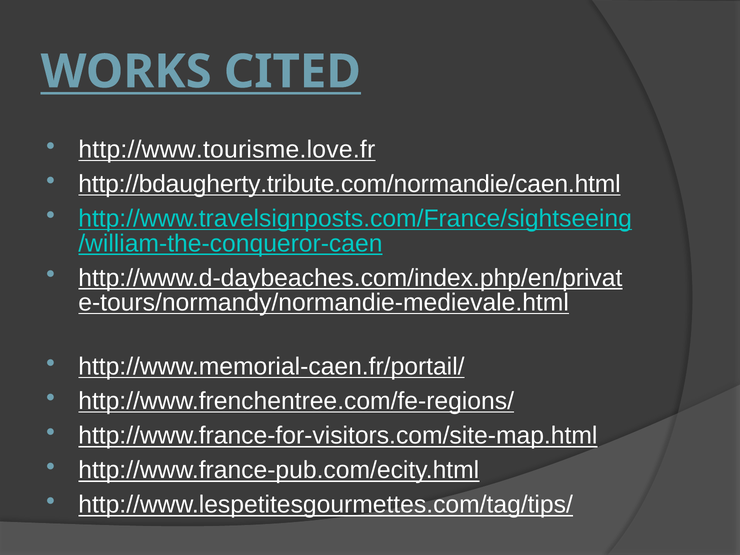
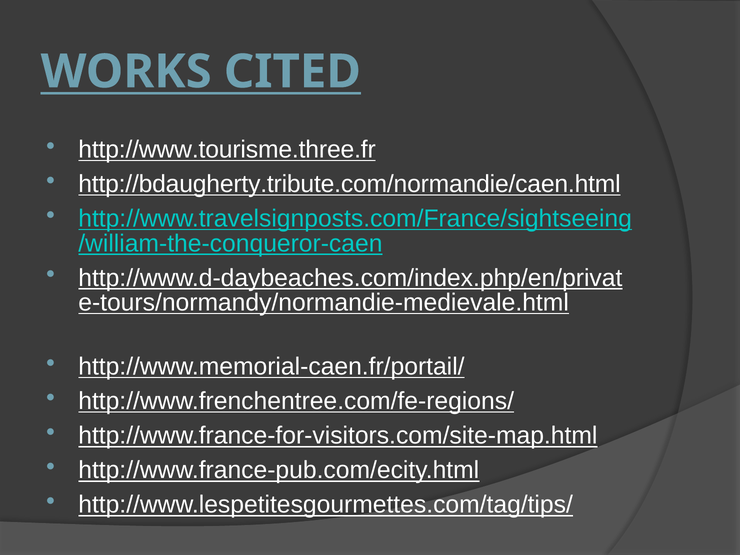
http://www.tourisme.love.fr: http://www.tourisme.love.fr -> http://www.tourisme.three.fr
